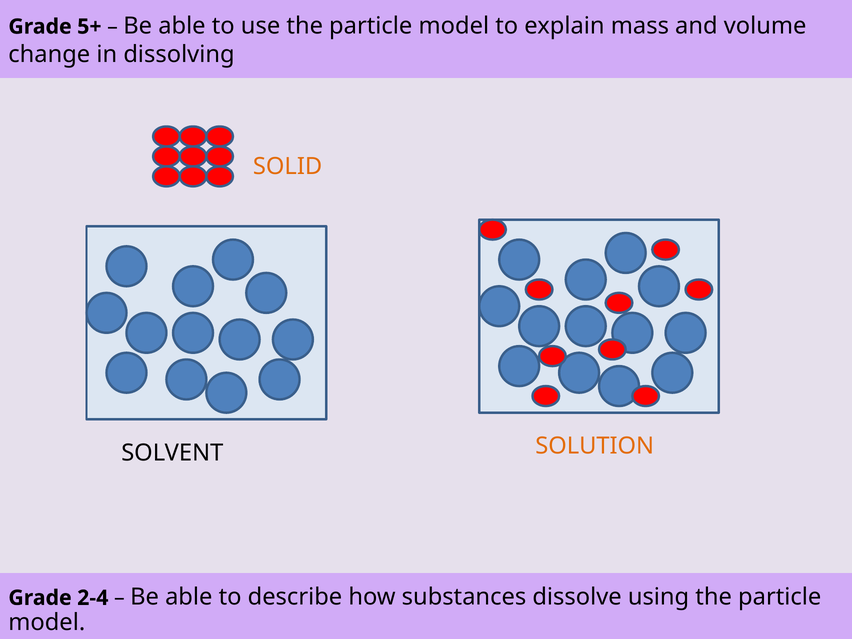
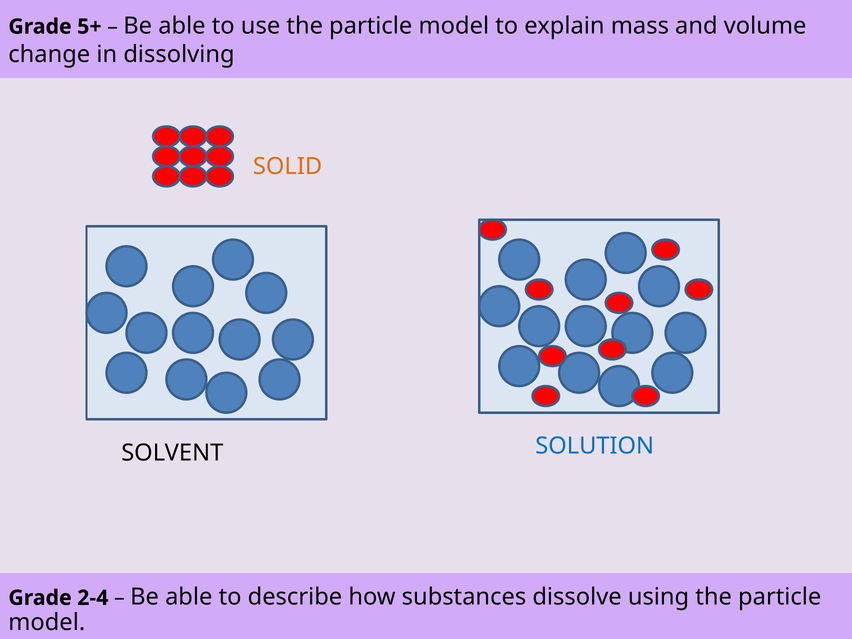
SOLUTION colour: orange -> blue
